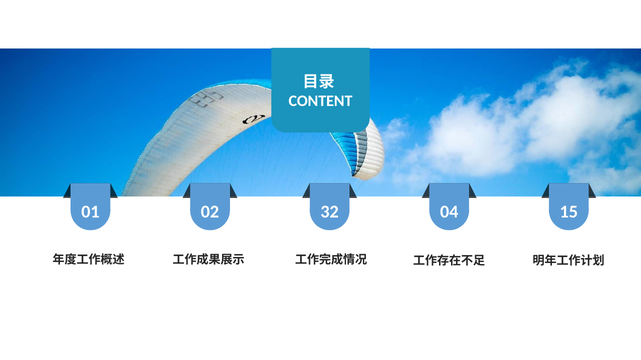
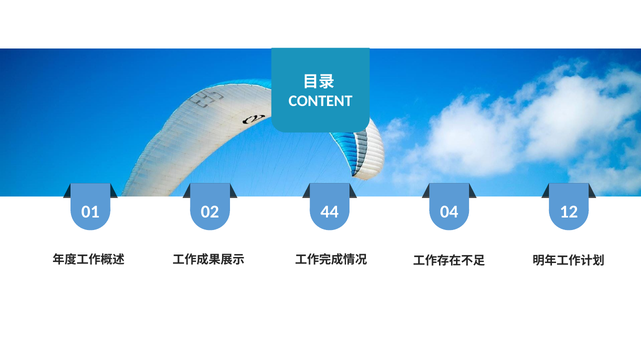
32: 32 -> 44
15: 15 -> 12
